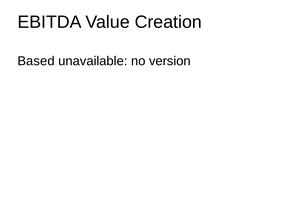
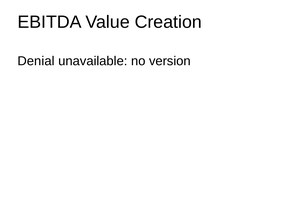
Based: Based -> Denial
